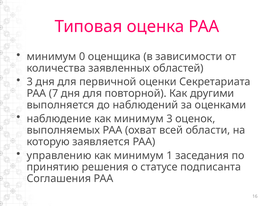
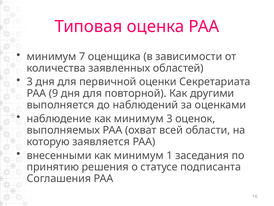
0: 0 -> 7
7: 7 -> 9
управлению: управлению -> внесенными
